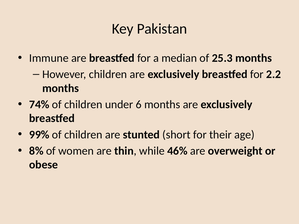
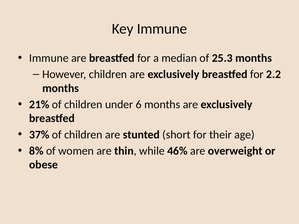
Key Pakistan: Pakistan -> Immune
74%: 74% -> 21%
99%: 99% -> 37%
